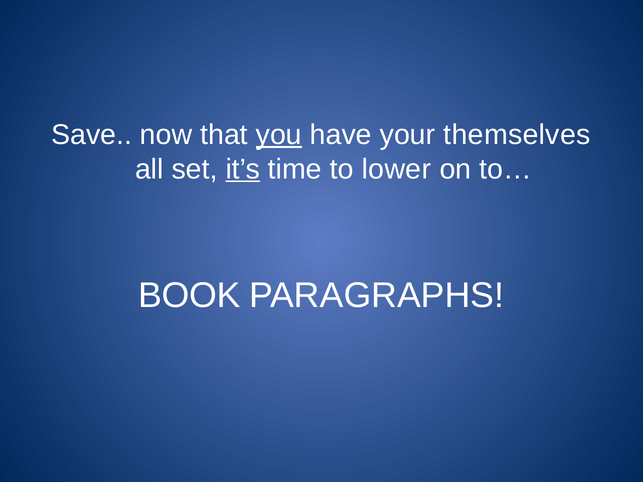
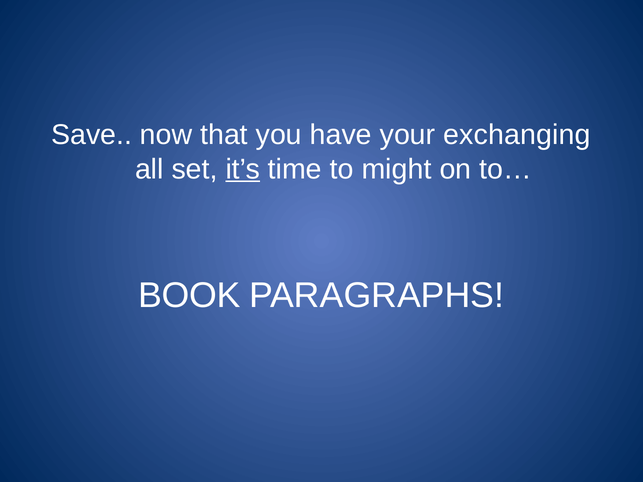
you underline: present -> none
themselves: themselves -> exchanging
lower: lower -> might
